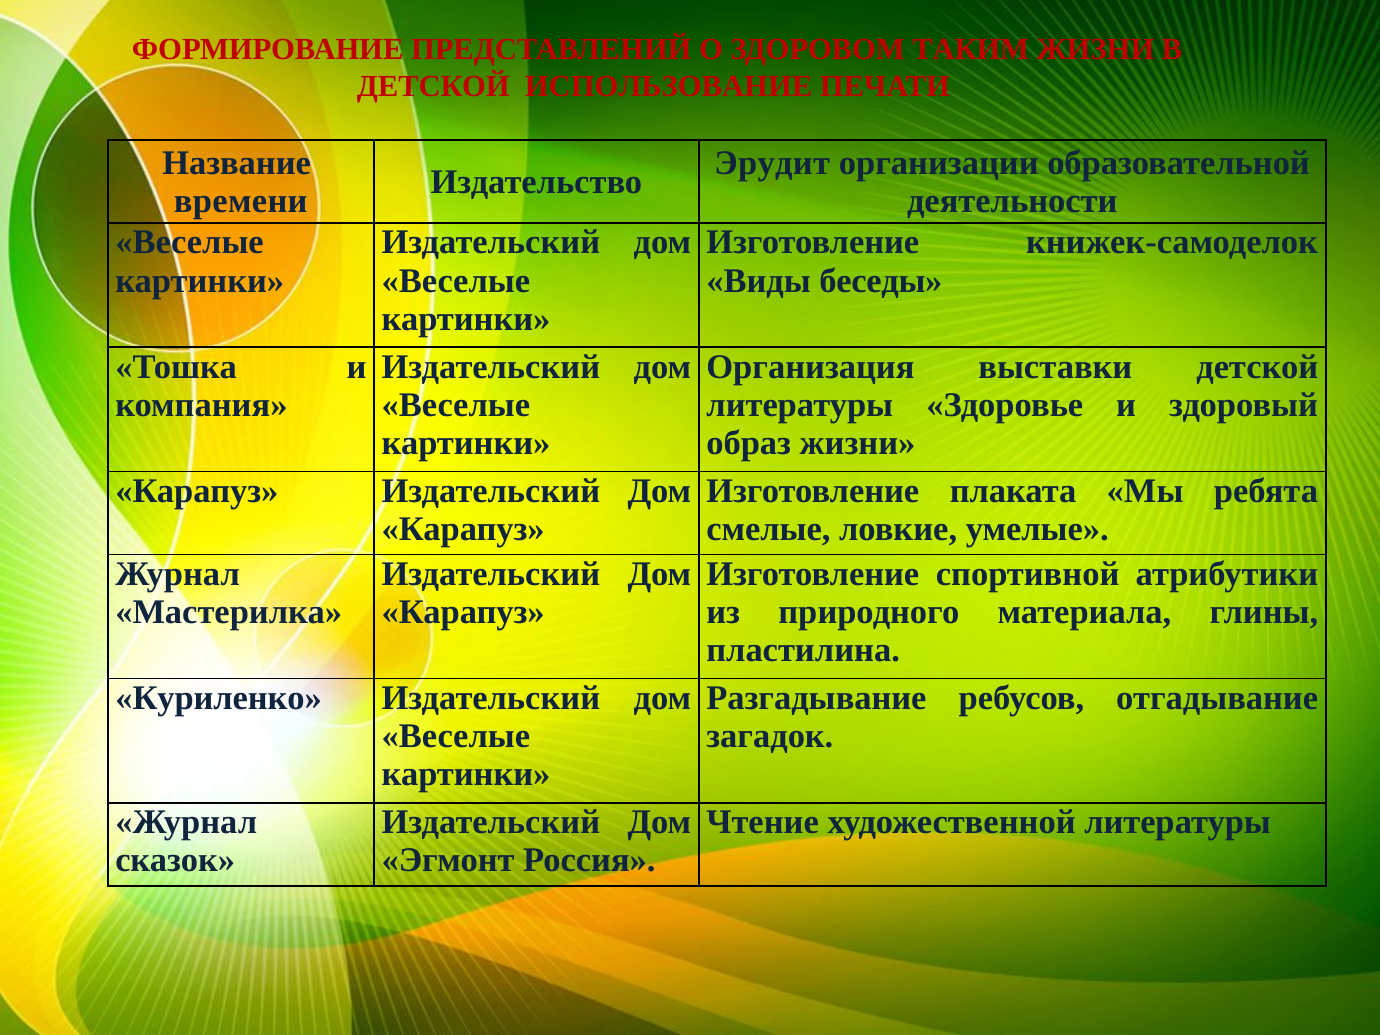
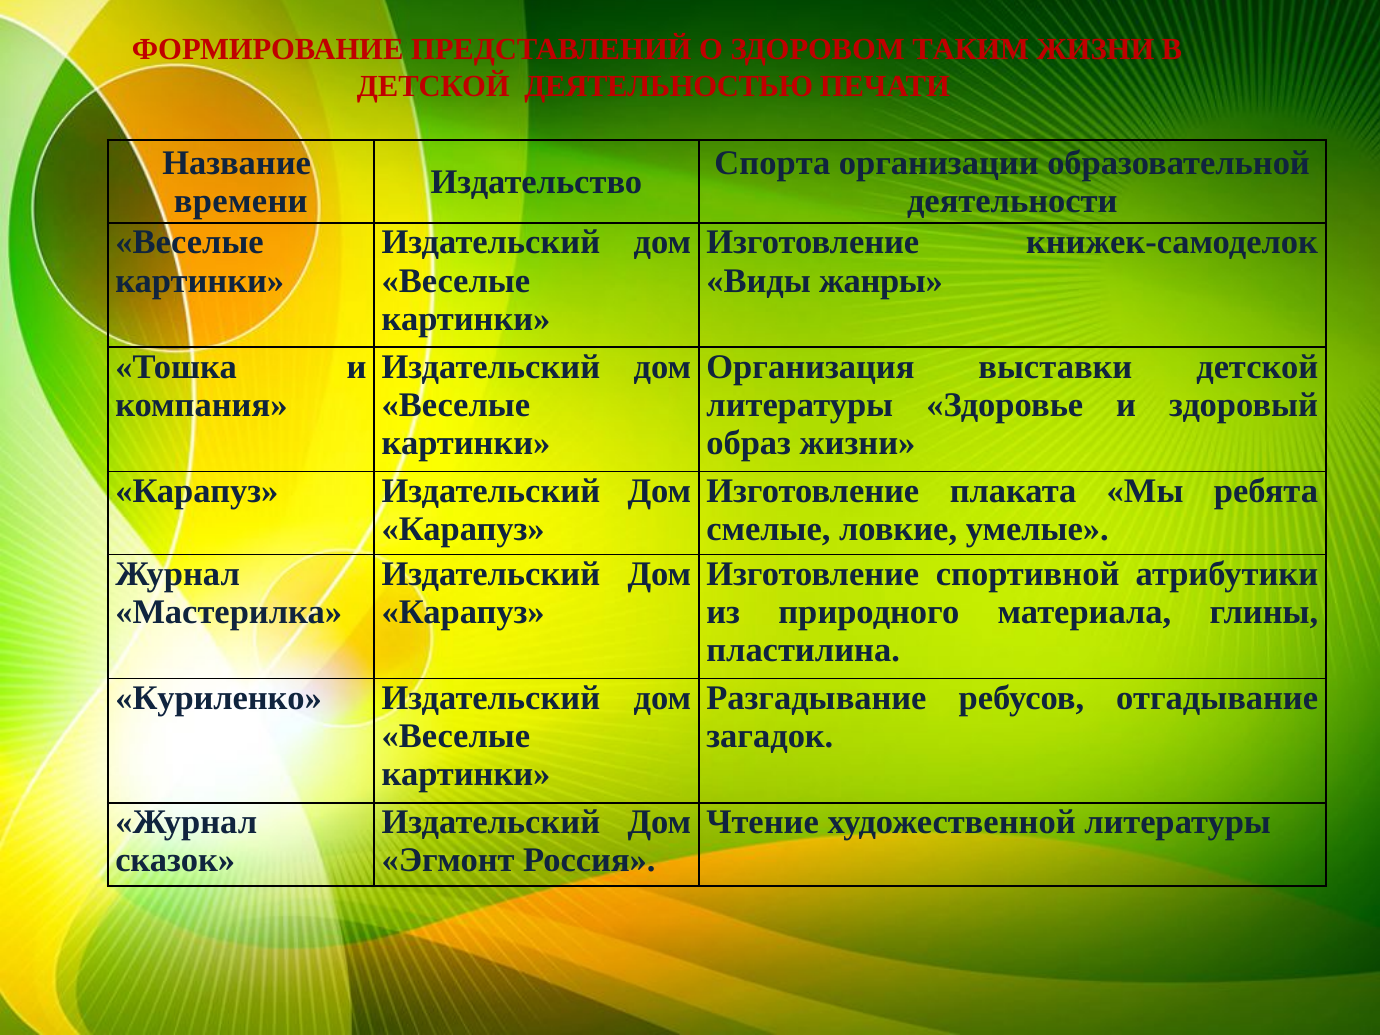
ИСПОЛЬЗОВАНИЕ: ИСПОЛЬЗОВАНИЕ -> ДЕЯТЕЛЬНОСТЬЮ
Эрудит: Эрудит -> Спорта
беседы: беседы -> жанры
